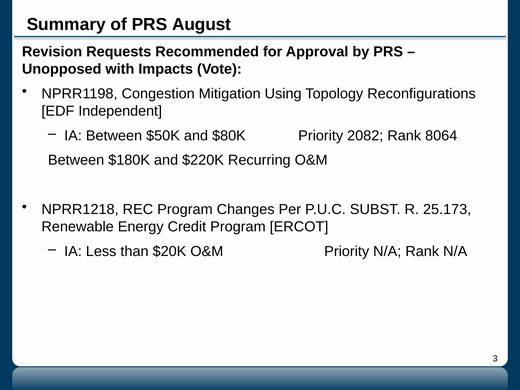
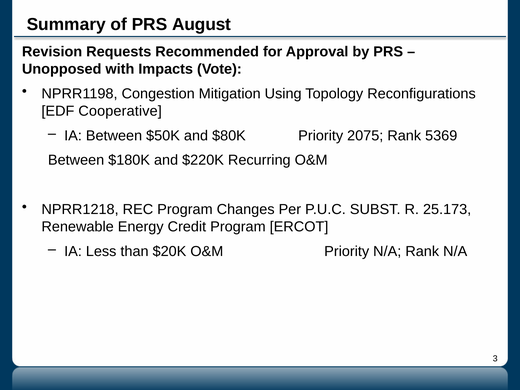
Independent: Independent -> Cooperative
2082: 2082 -> 2075
8064: 8064 -> 5369
